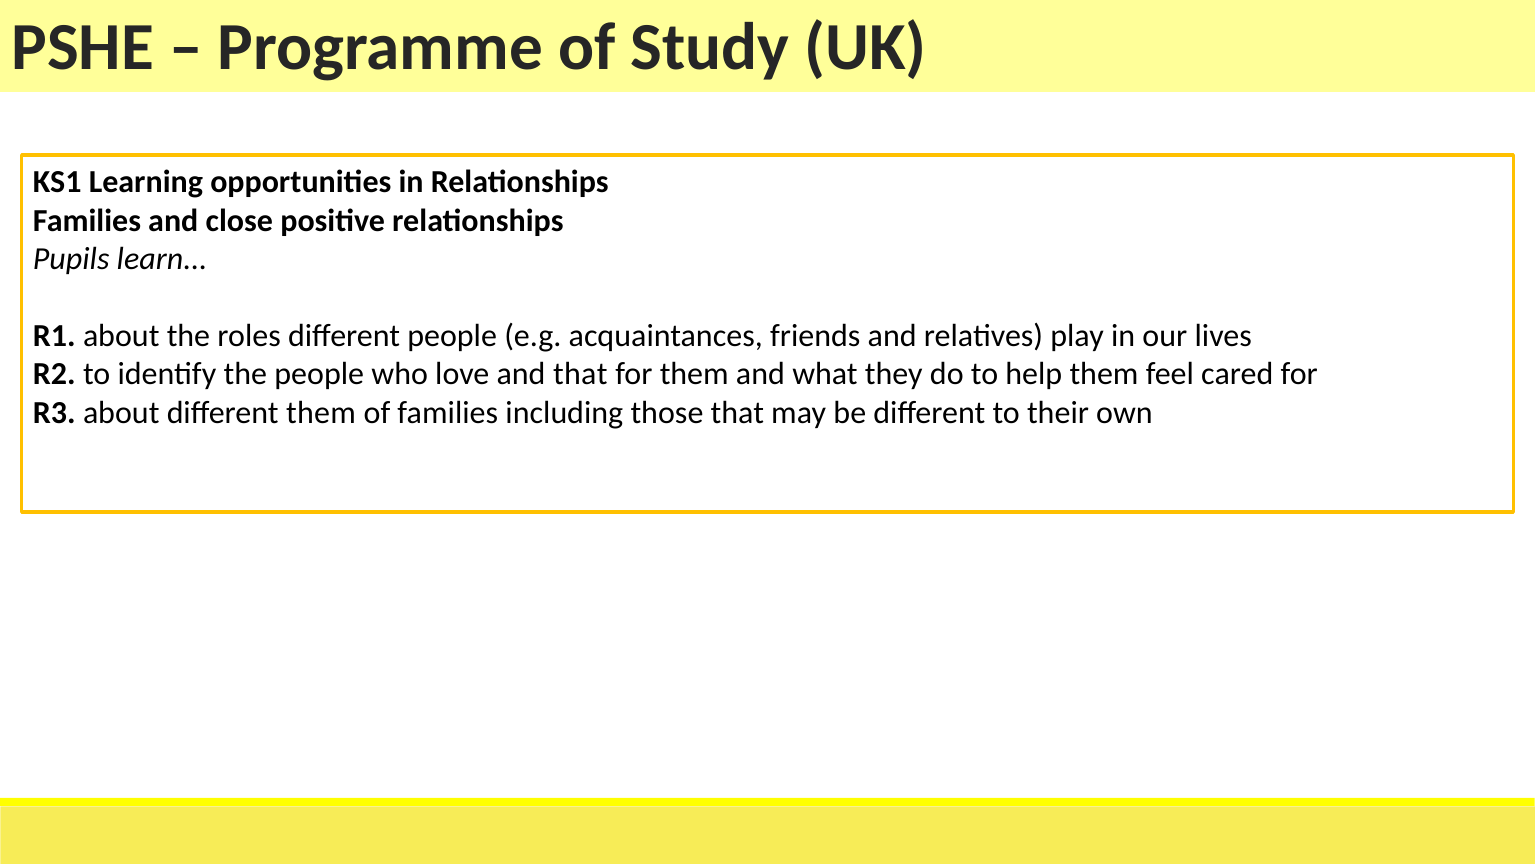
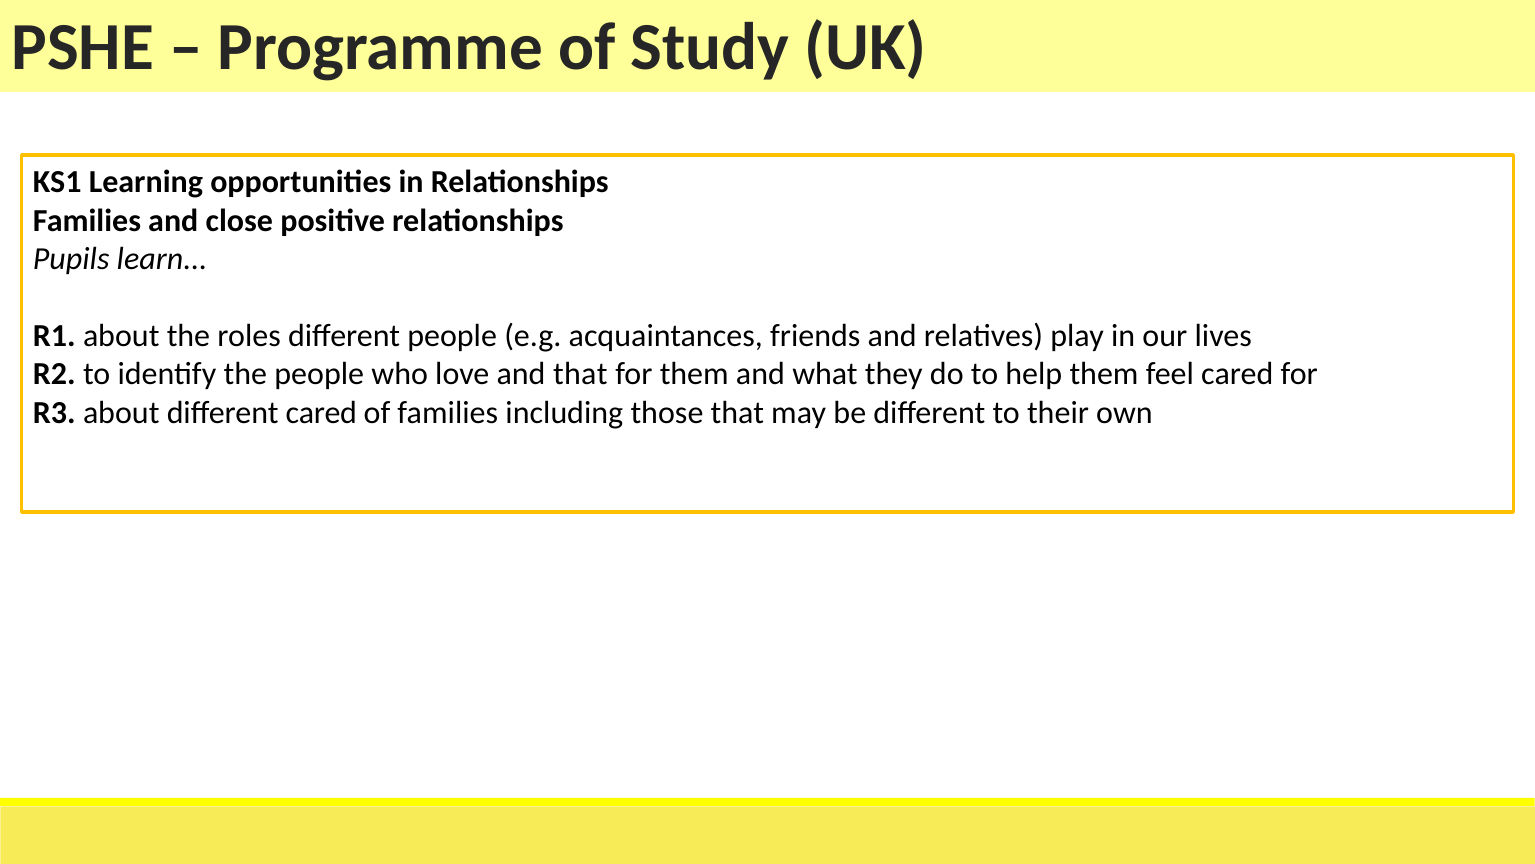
different them: them -> cared
